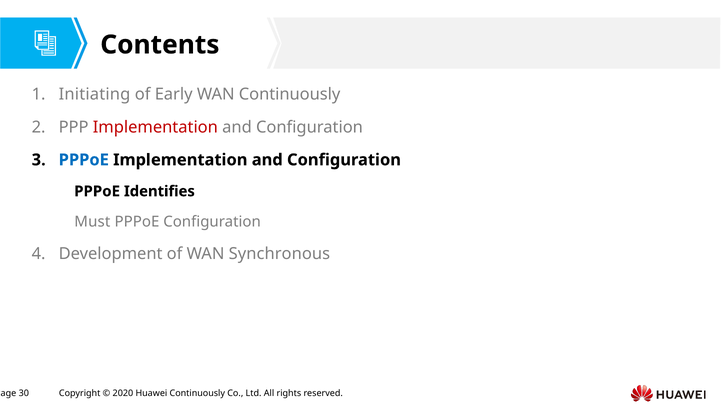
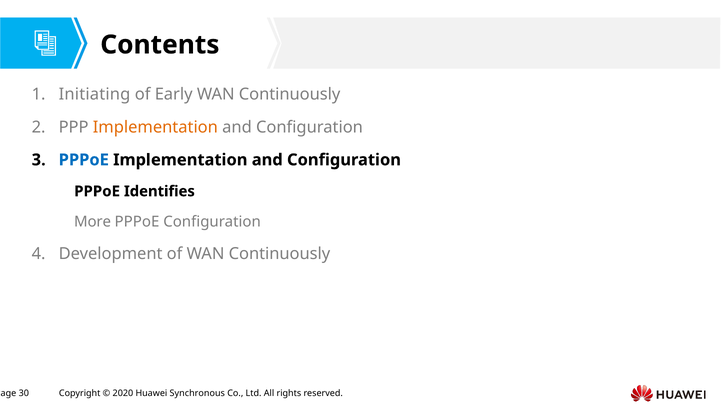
Implementation at (155, 127) colour: red -> orange
Must: Must -> More
of WAN Synchronous: Synchronous -> Continuously
Continuously at (197, 393): Continuously -> Synchronous
